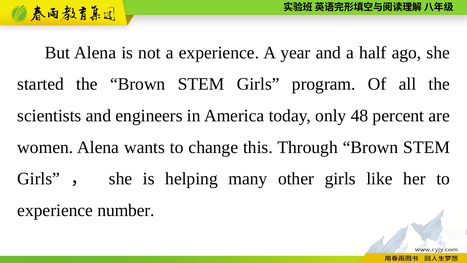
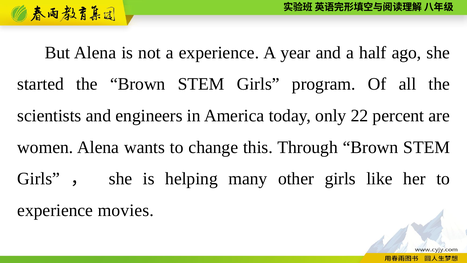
48: 48 -> 22
number: number -> movies
